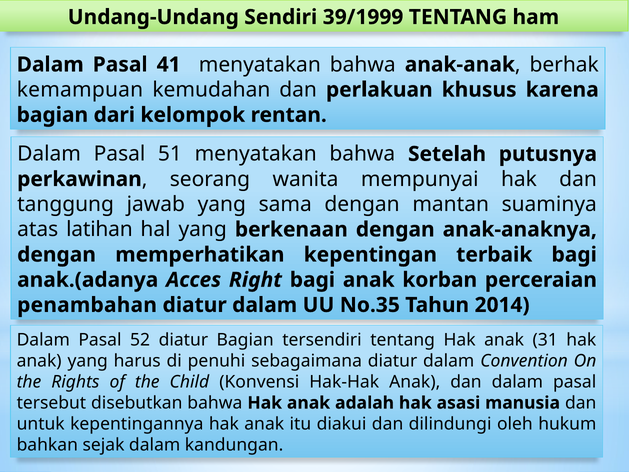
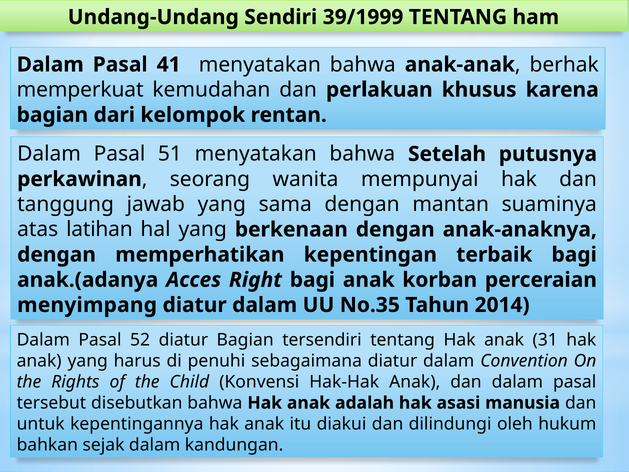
kemampuan: kemampuan -> memperkuat
penambahan: penambahan -> menyimpang
